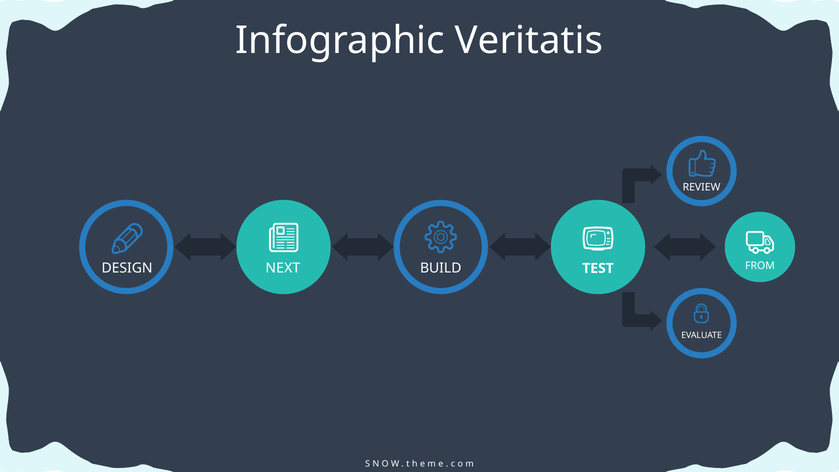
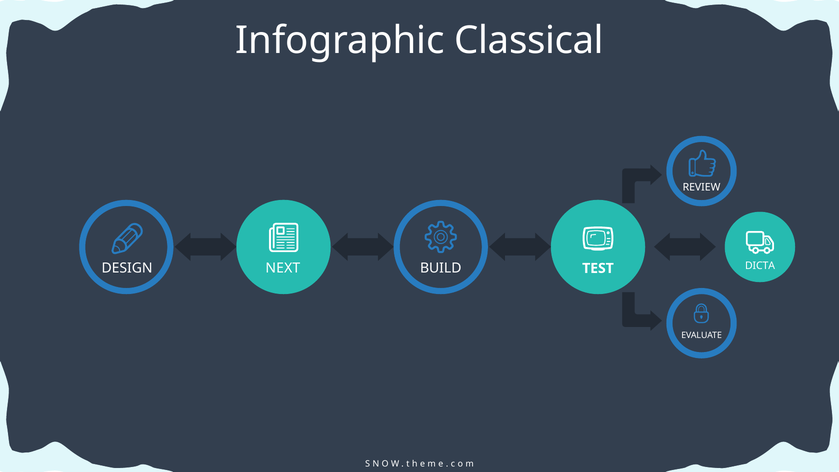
Veritatis: Veritatis -> Classical
FROM: FROM -> DICTA
